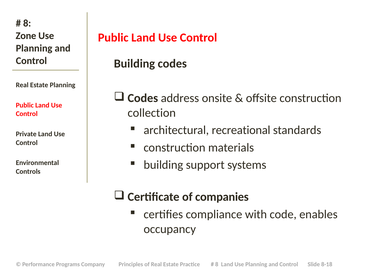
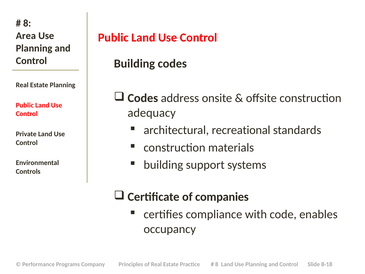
Zone: Zone -> Area
collection: collection -> adequacy
